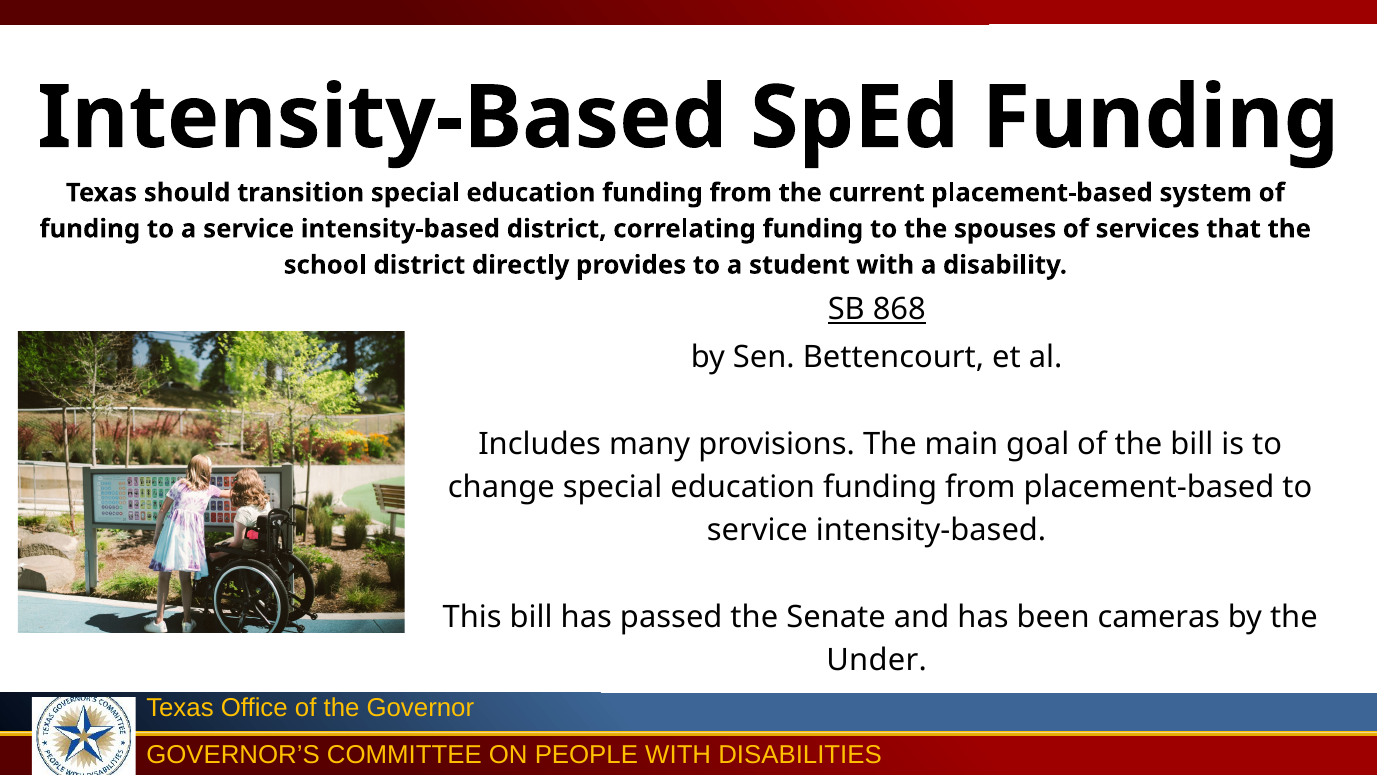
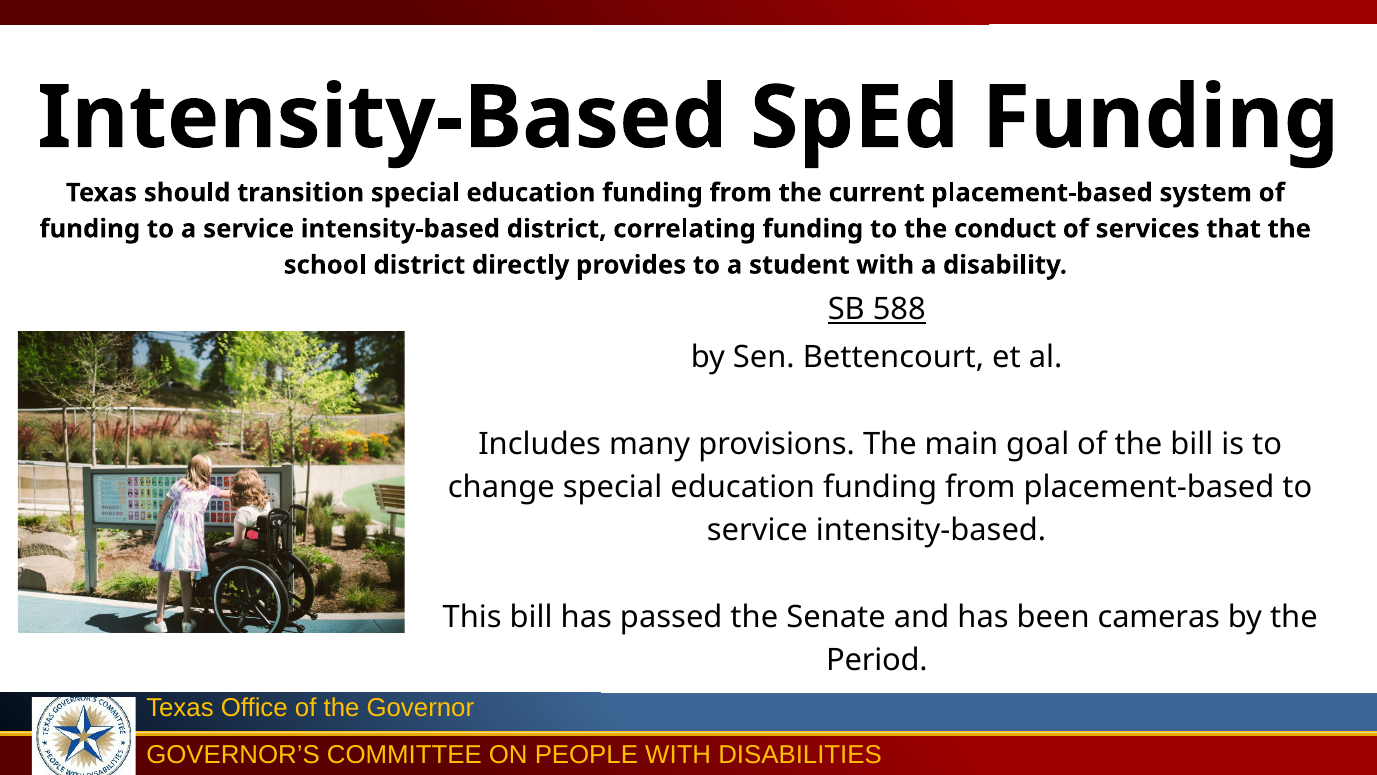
spouses: spouses -> conduct
868: 868 -> 588
Under: Under -> Period
